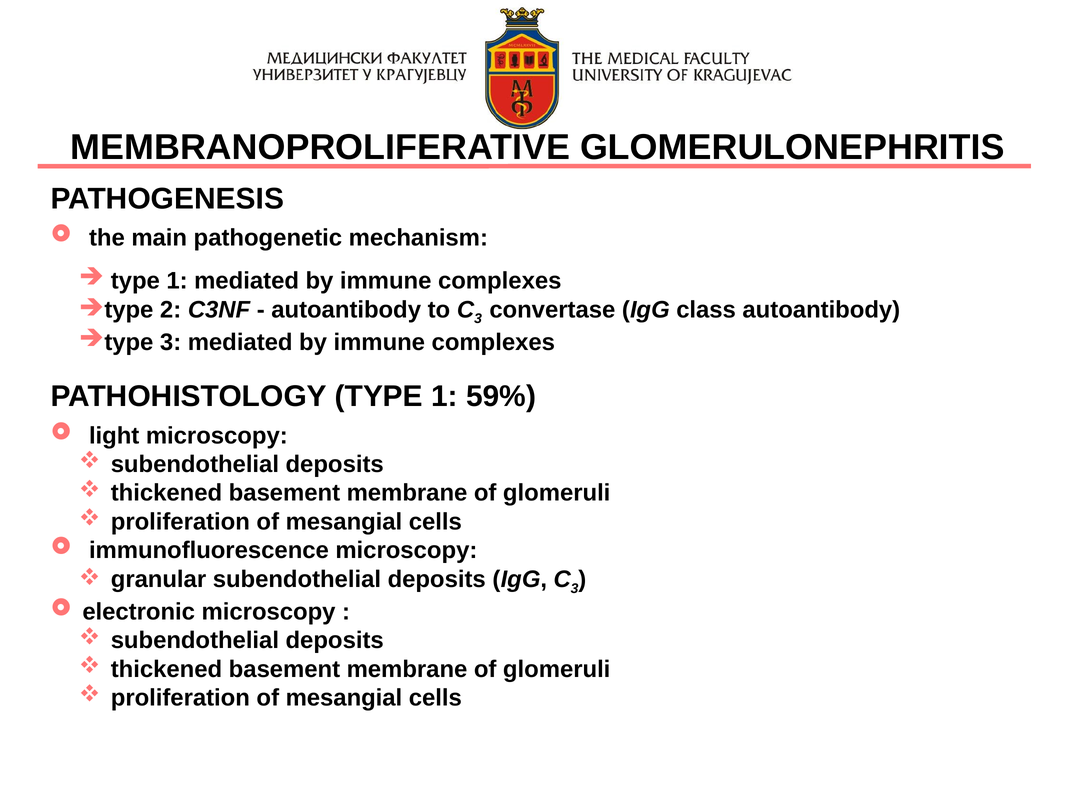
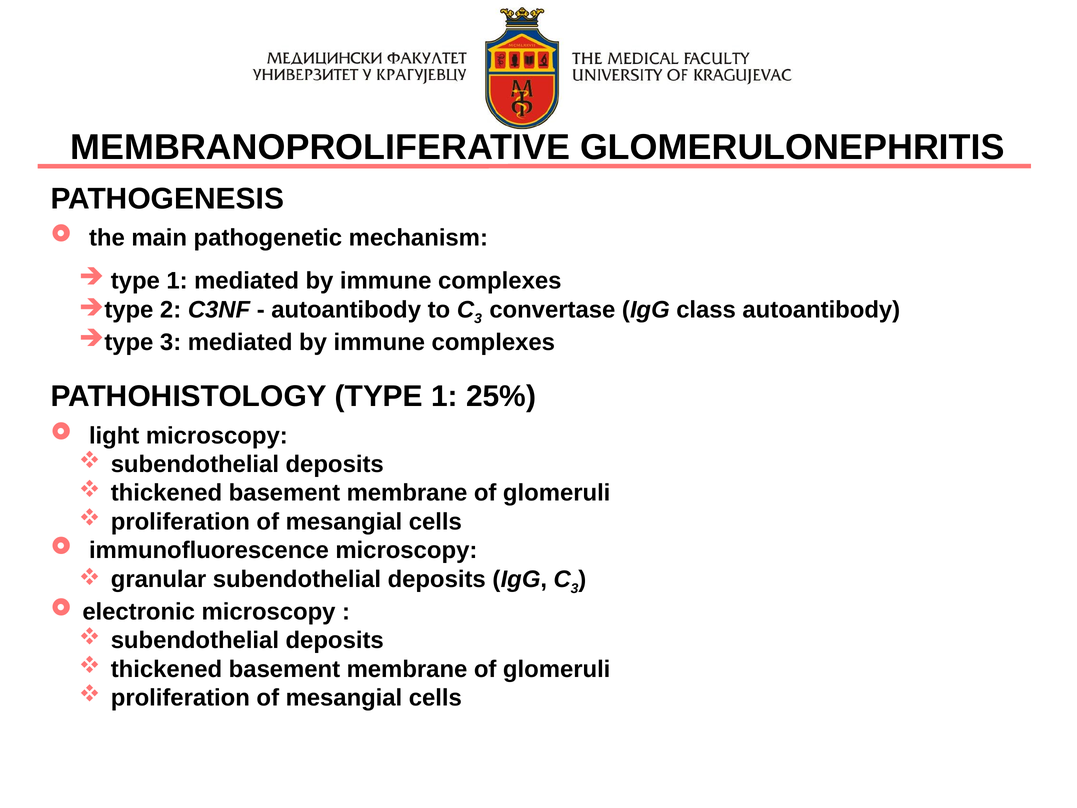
59%: 59% -> 25%
